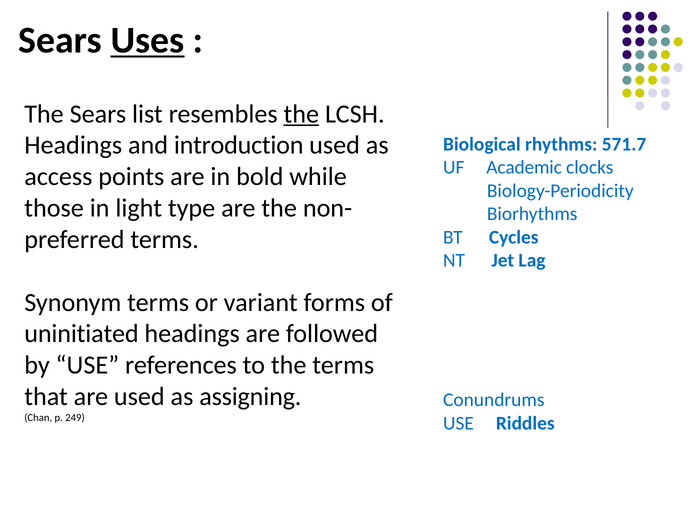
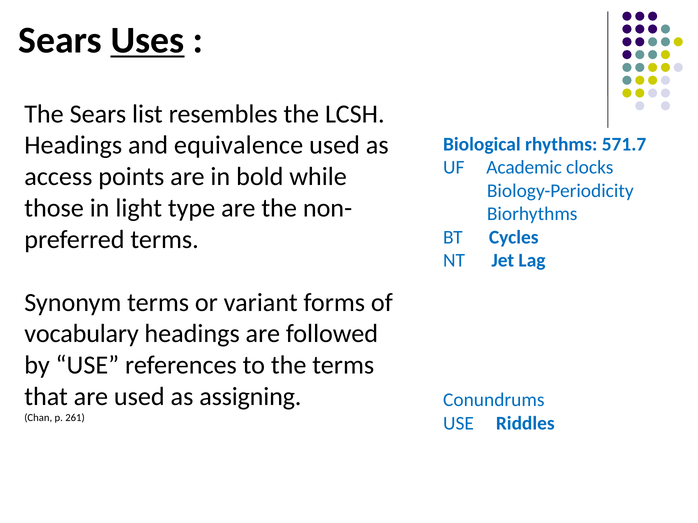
the at (301, 114) underline: present -> none
introduction: introduction -> equivalence
uninitiated: uninitiated -> vocabulary
249: 249 -> 261
